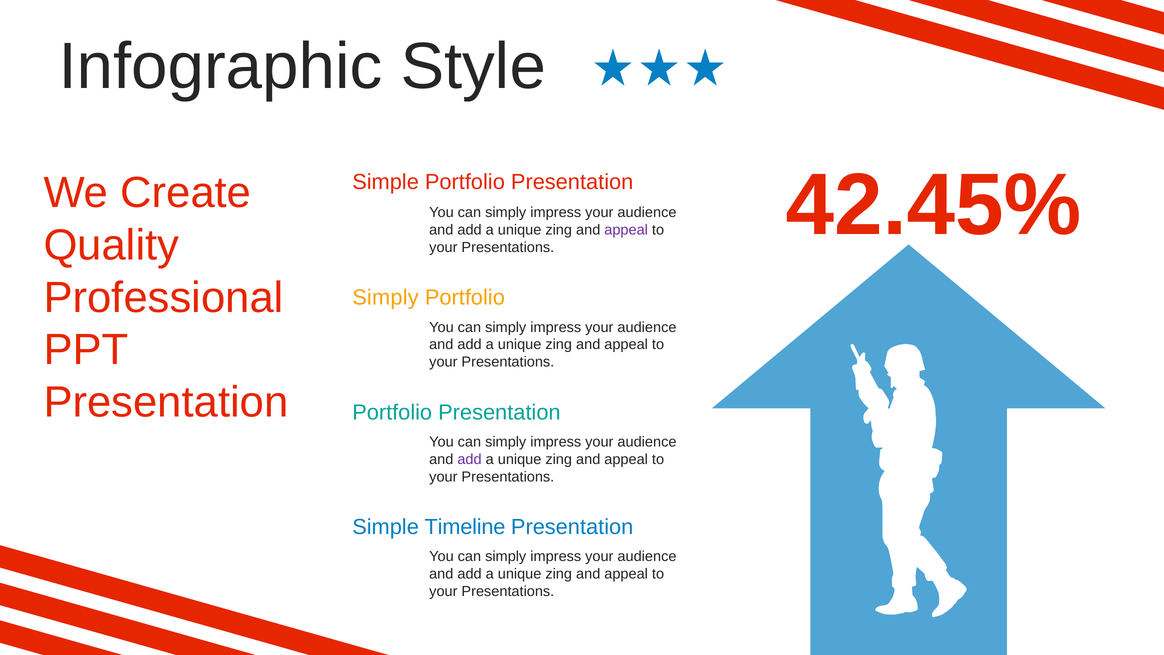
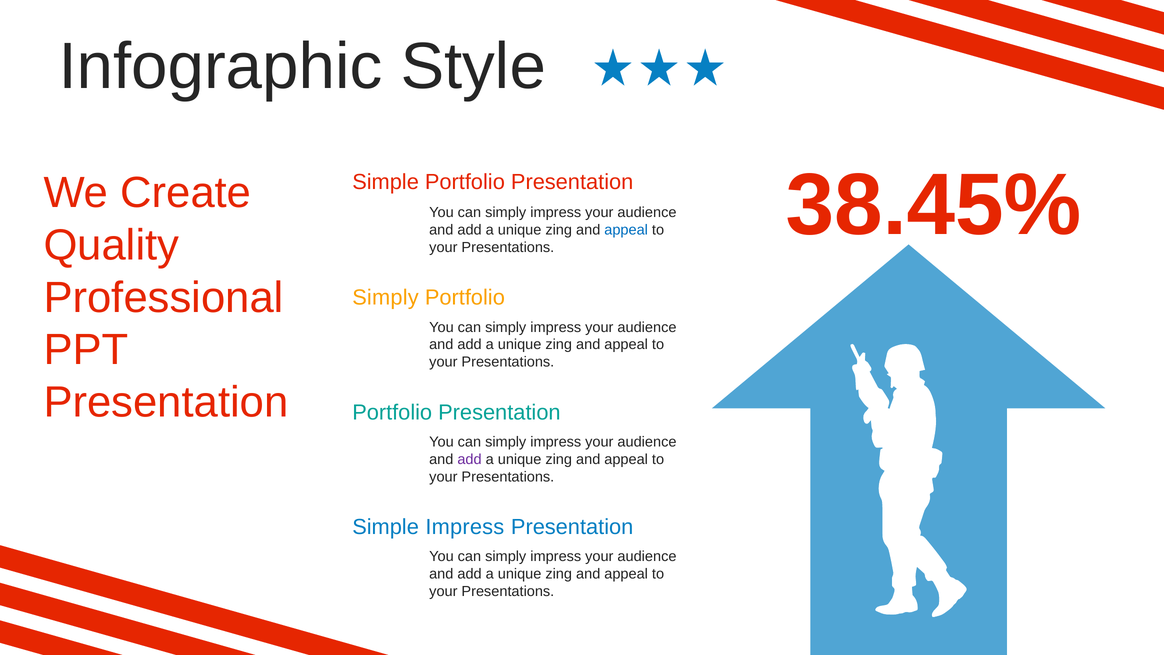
42.45%: 42.45% -> 38.45%
appeal at (626, 230) colour: purple -> blue
Simple Timeline: Timeline -> Impress
